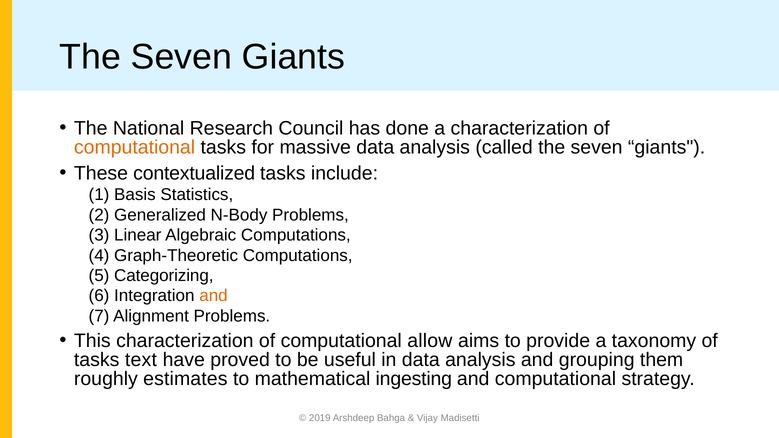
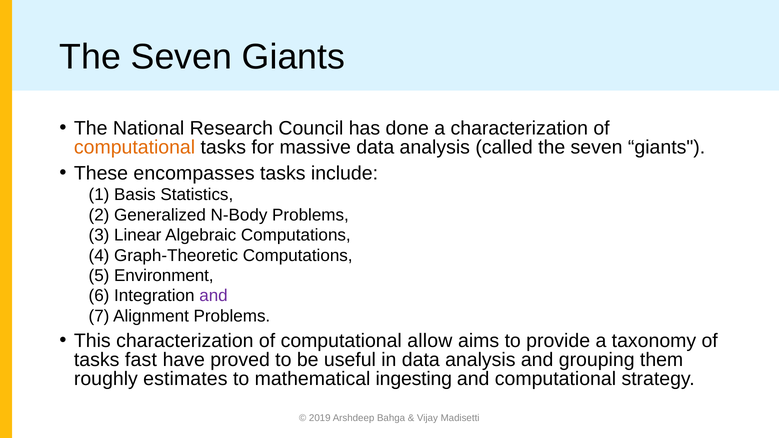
contextualized: contextualized -> encompasses
Categorizing: Categorizing -> Environment
and at (214, 296) colour: orange -> purple
text: text -> fast
